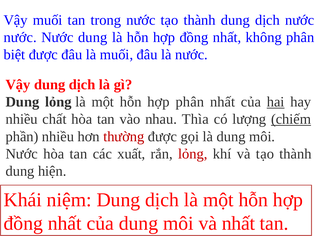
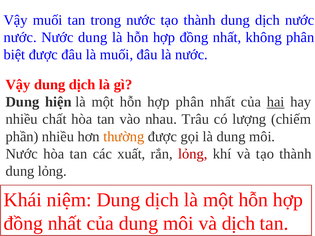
Dung lỏng: lỏng -> hiện
Thìa: Thìa -> Trâu
chiếm underline: present -> none
thường colour: red -> orange
dung hiện: hiện -> lỏng
và nhất: nhất -> dịch
